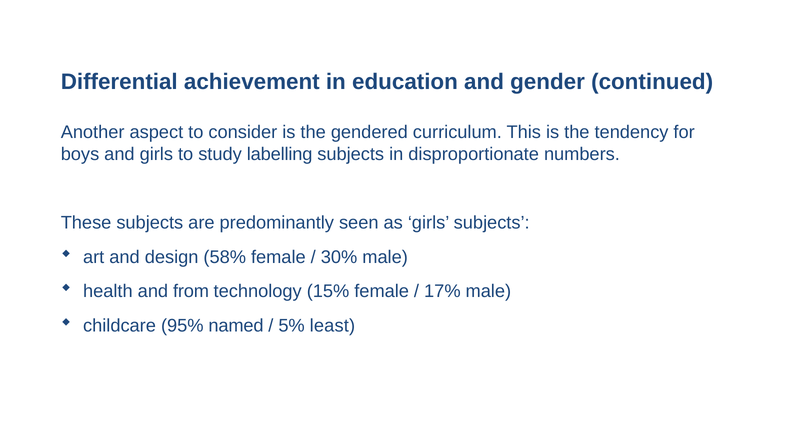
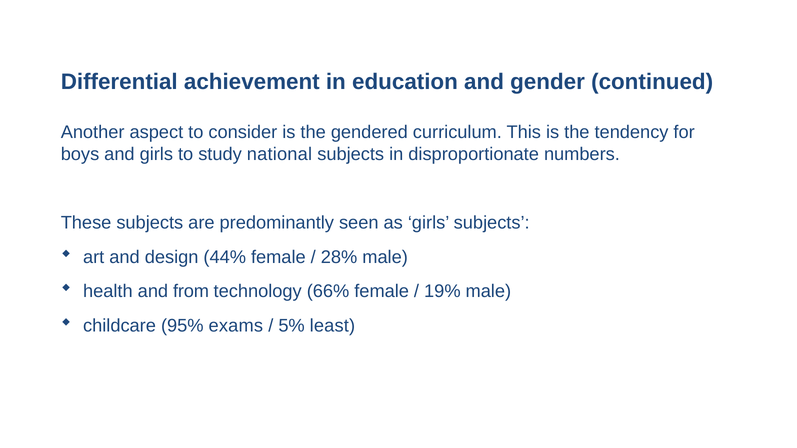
labelling: labelling -> national
58%: 58% -> 44%
30%: 30% -> 28%
15%: 15% -> 66%
17%: 17% -> 19%
named: named -> exams
